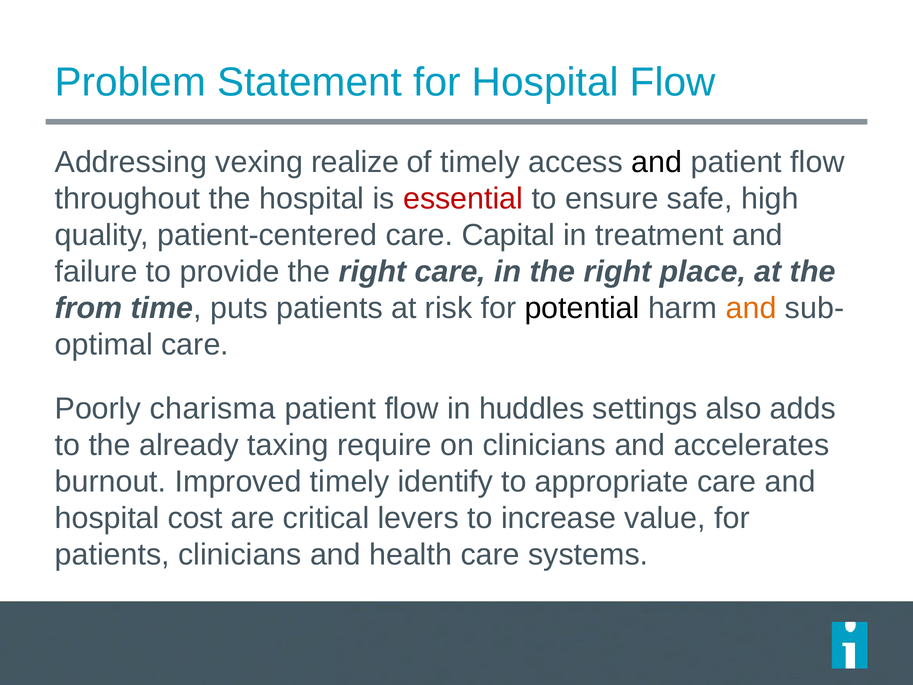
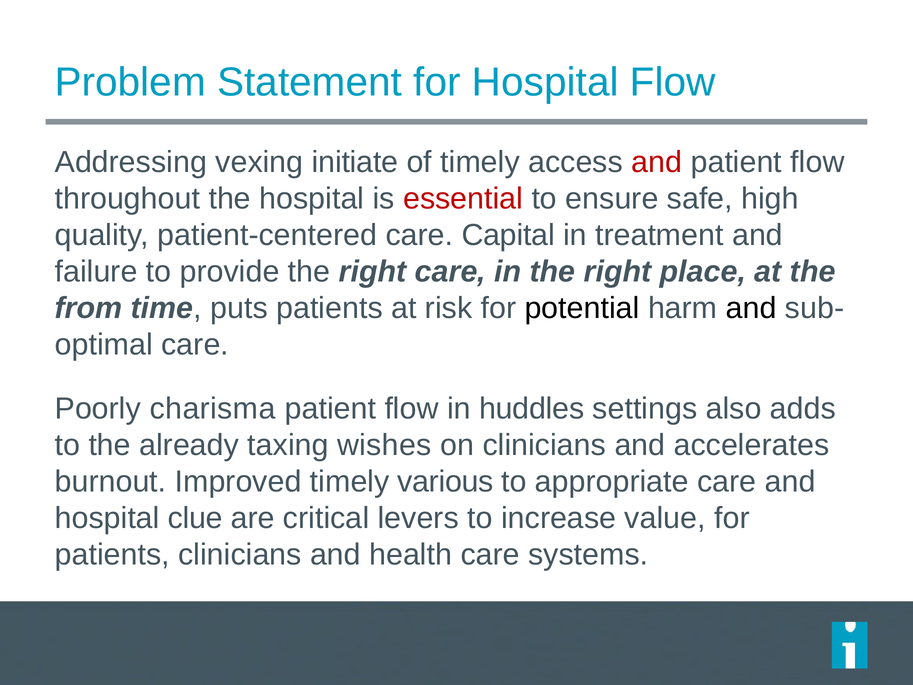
realize: realize -> initiate
and at (657, 162) colour: black -> red
and at (751, 308) colour: orange -> black
require: require -> wishes
identify: identify -> various
cost: cost -> clue
